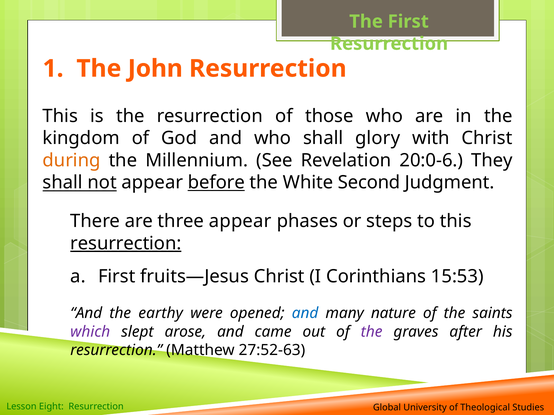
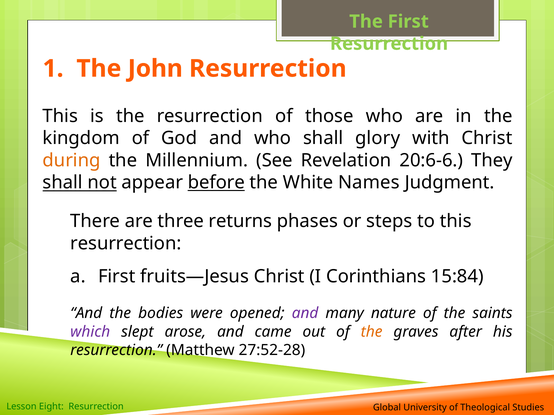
20:0-6: 20:0-6 -> 20:6-6
Second: Second -> Names
three appear: appear -> returns
resurrection at (126, 244) underline: present -> none
15:53: 15:53 -> 15:84
earthy: earthy -> bodies
and at (305, 314) colour: blue -> purple
the at (372, 332) colour: purple -> orange
27:52-63: 27:52-63 -> 27:52-28
